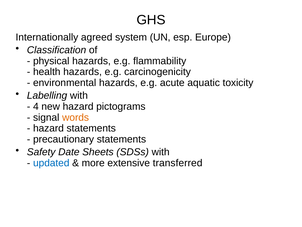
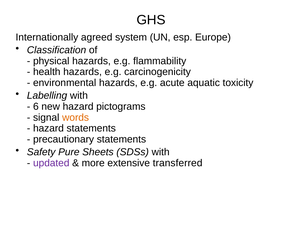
4: 4 -> 6
Date: Date -> Pure
updated colour: blue -> purple
